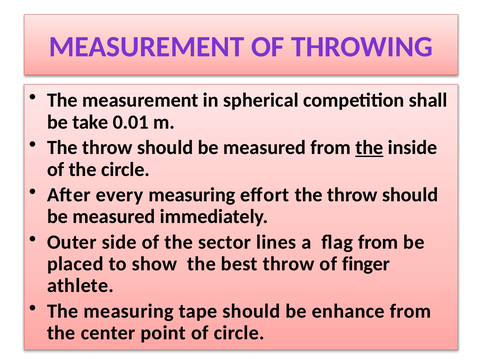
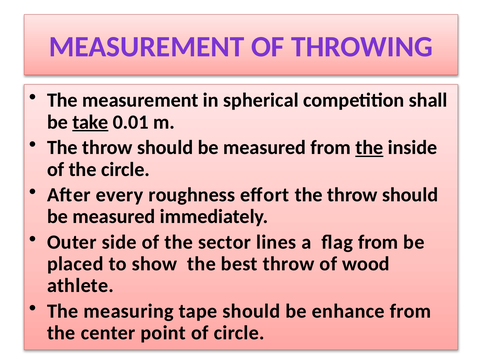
take underline: none -> present
every measuring: measuring -> roughness
finger: finger -> wood
